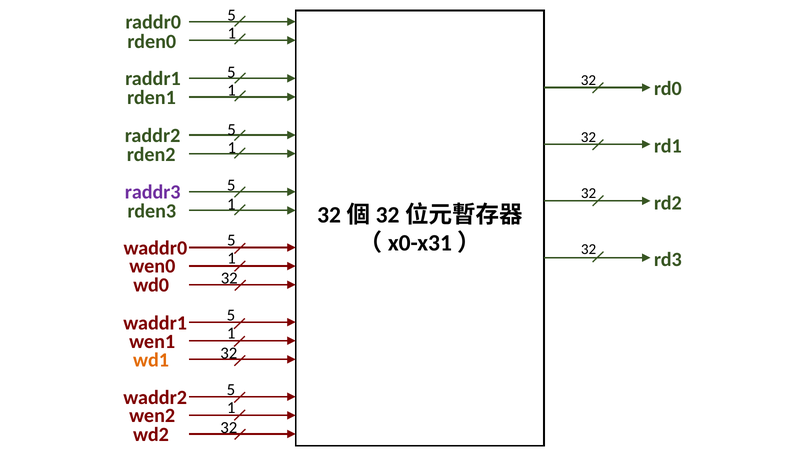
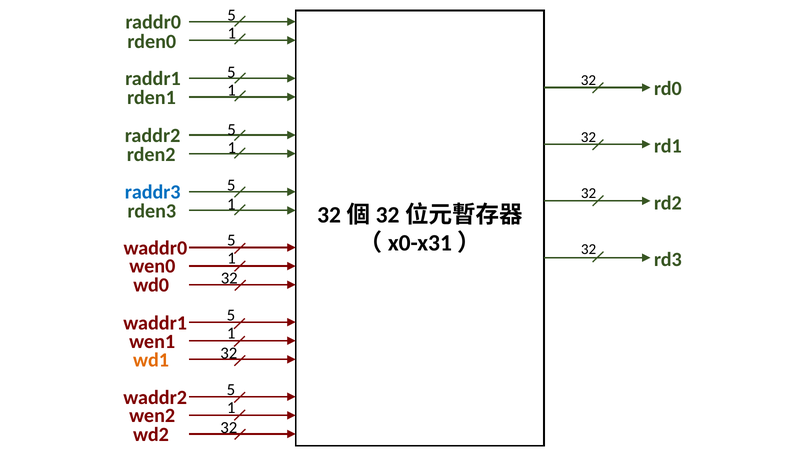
raddr3 colour: purple -> blue
